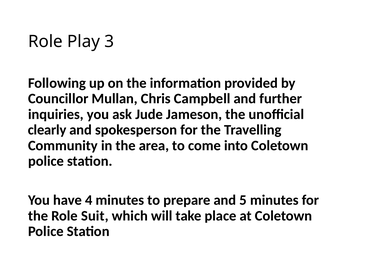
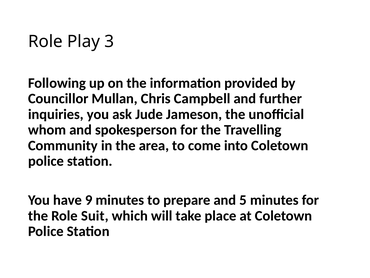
clearly: clearly -> whom
4: 4 -> 9
